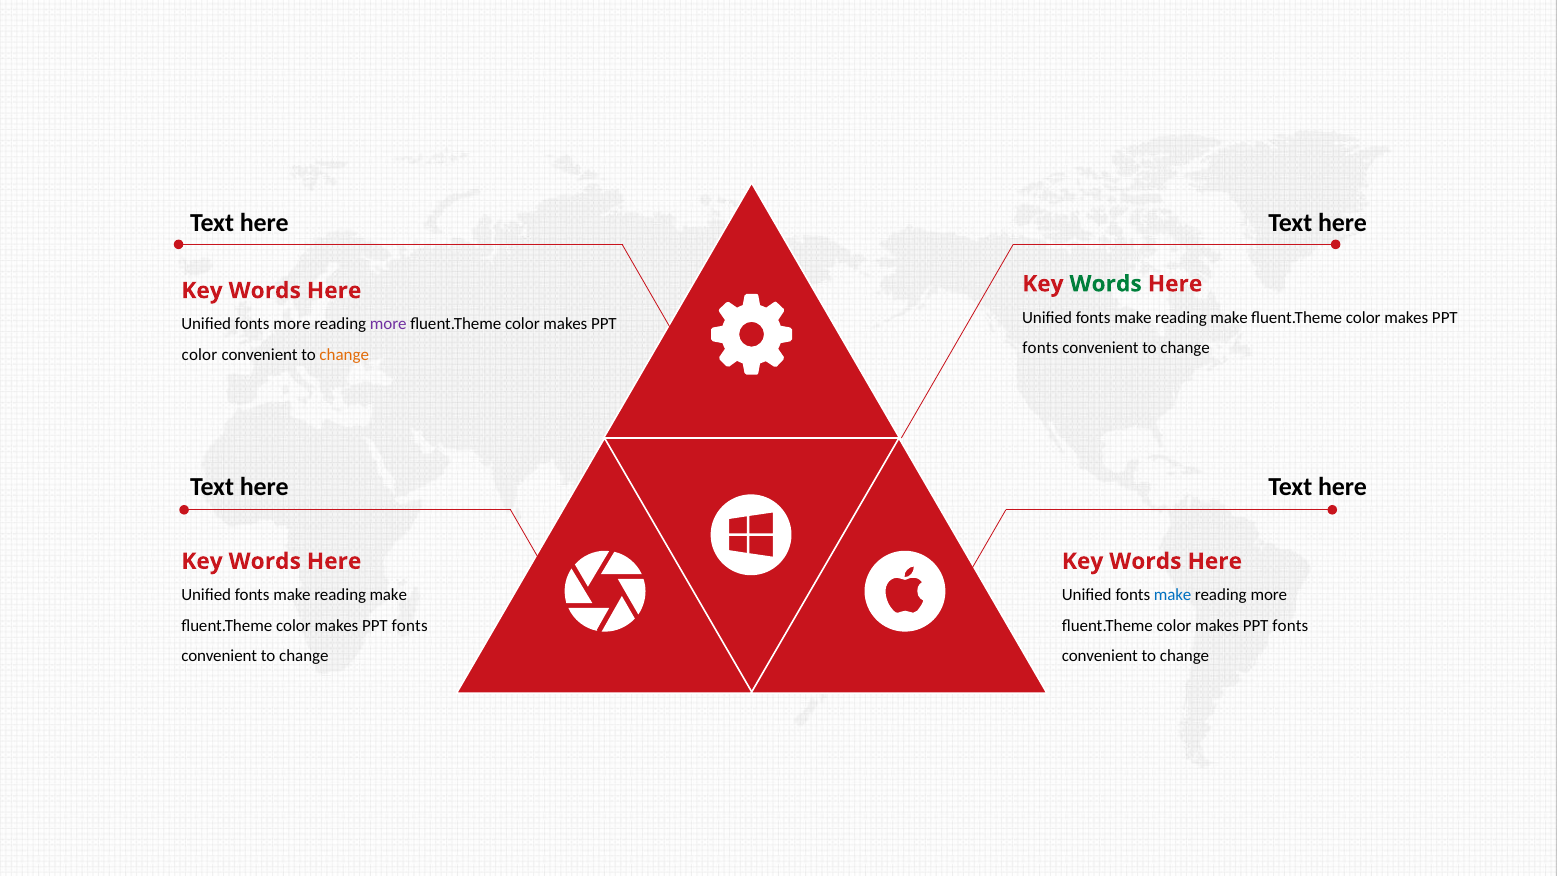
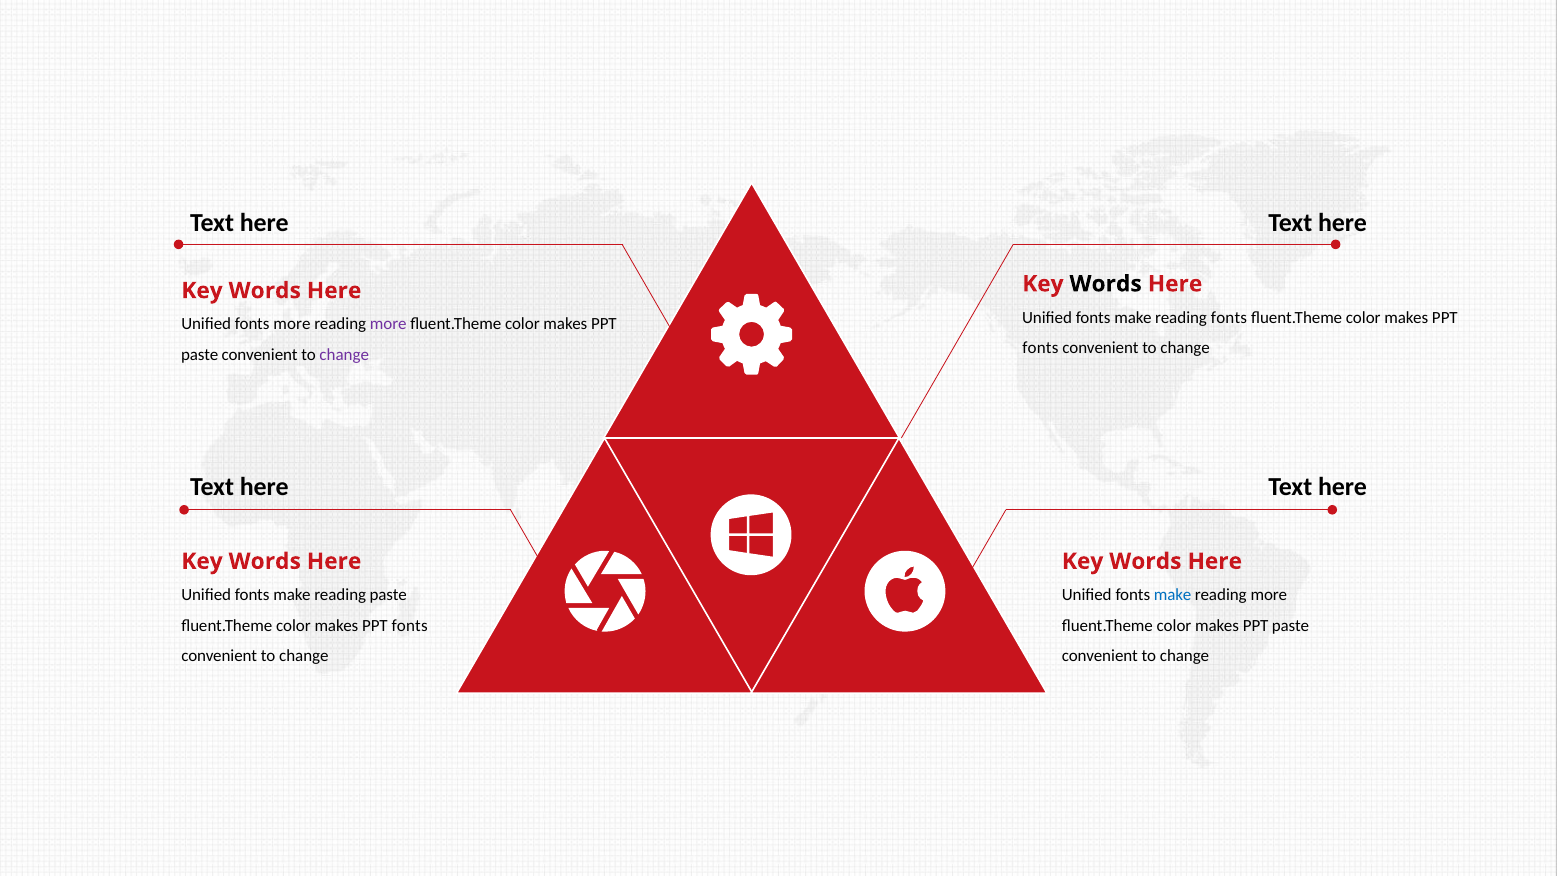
Words at (1106, 284) colour: green -> black
make at (1229, 317): make -> fonts
color at (199, 355): color -> paste
change at (344, 355) colour: orange -> purple
make at (388, 595): make -> paste
fonts at (1290, 625): fonts -> paste
